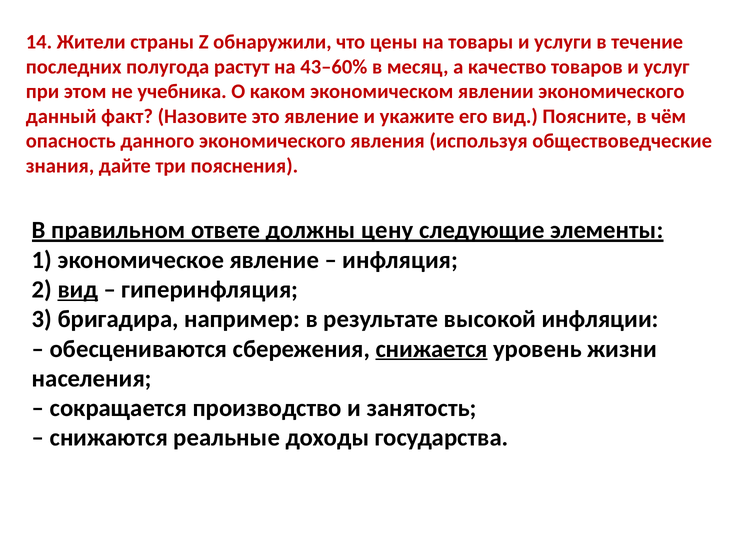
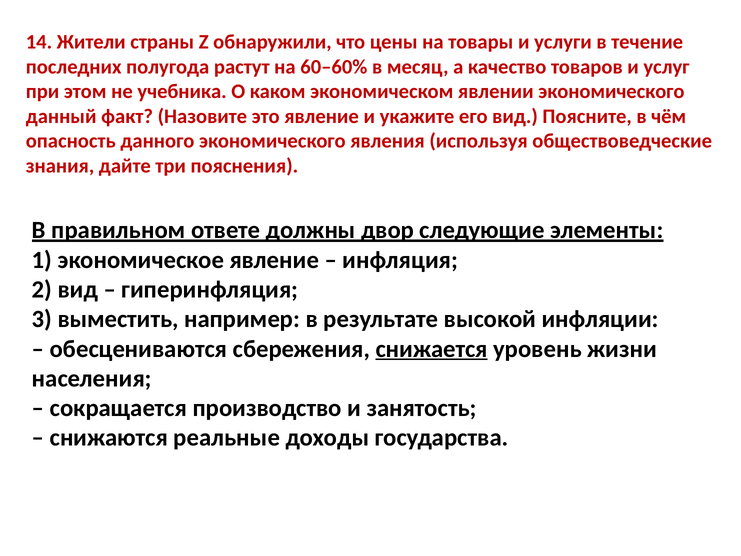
43–60%: 43–60% -> 60–60%
цену: цену -> двор
вид at (78, 289) underline: present -> none
бригадира: бригадира -> выместить
